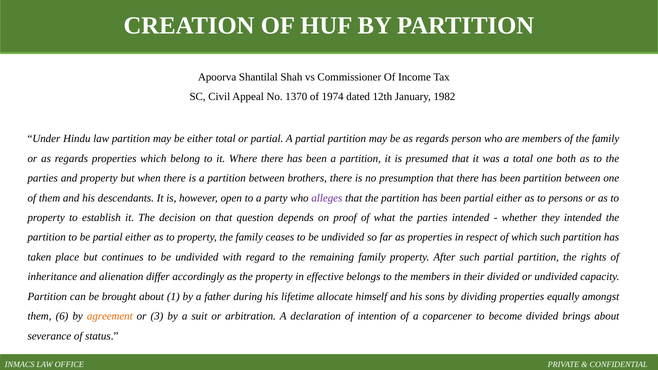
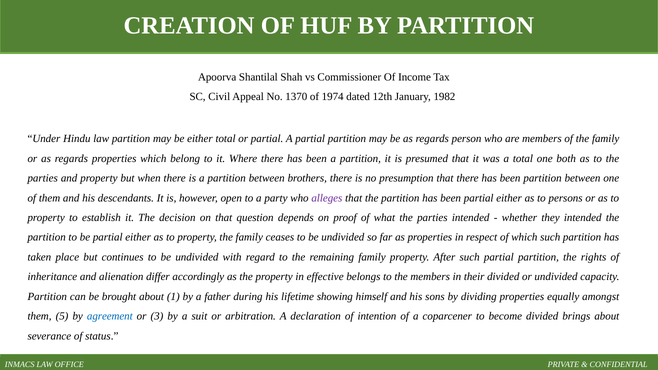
allocate: allocate -> showing
6: 6 -> 5
agreement colour: orange -> blue
